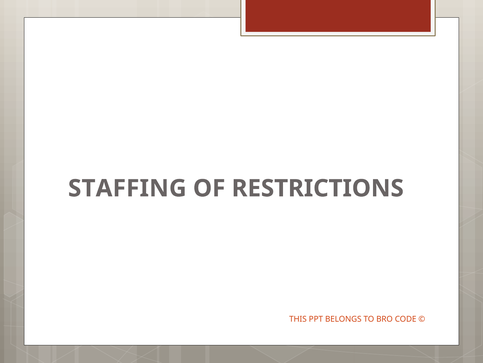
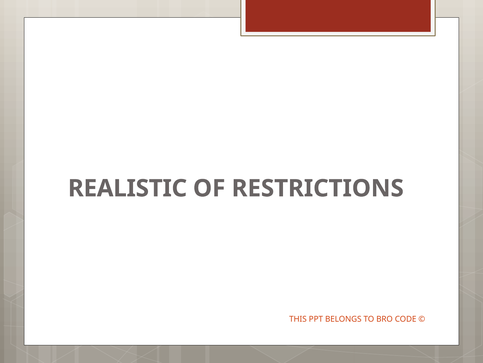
STAFFING: STAFFING -> REALISTIC
